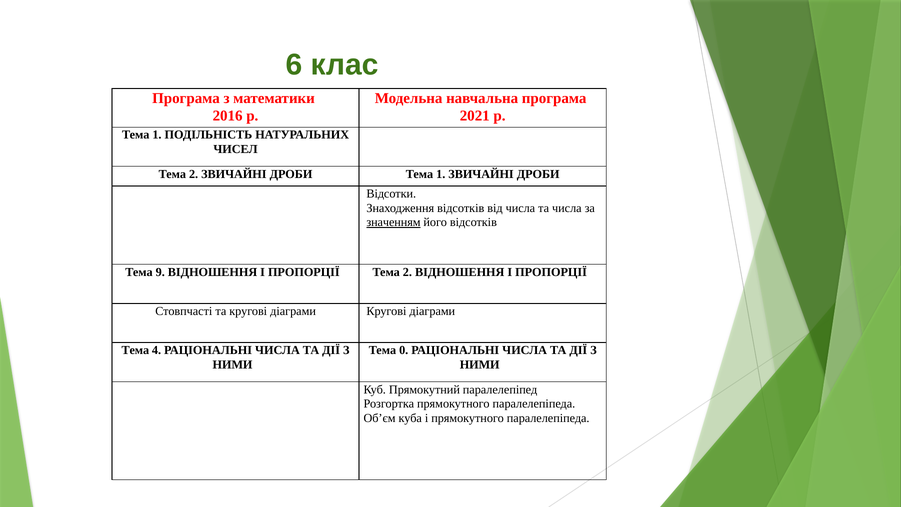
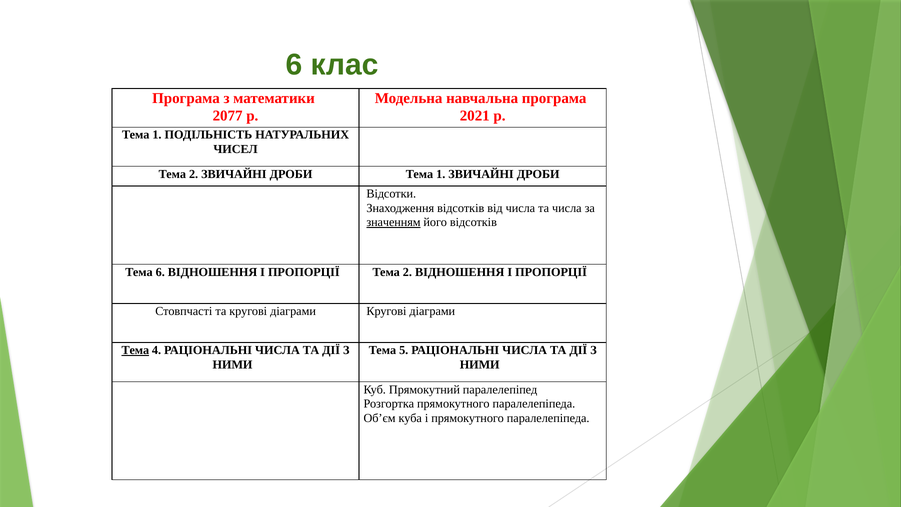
2016: 2016 -> 2077
Тема 9: 9 -> 6
Тема at (135, 350) underline: none -> present
0: 0 -> 5
